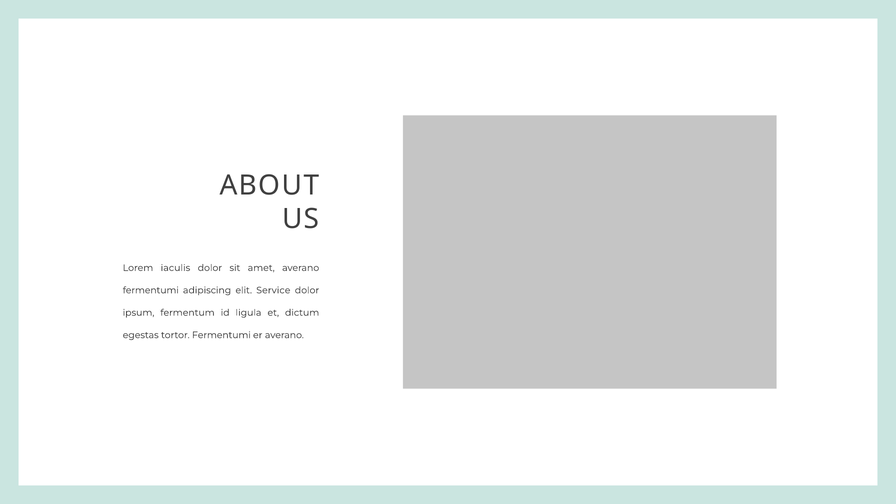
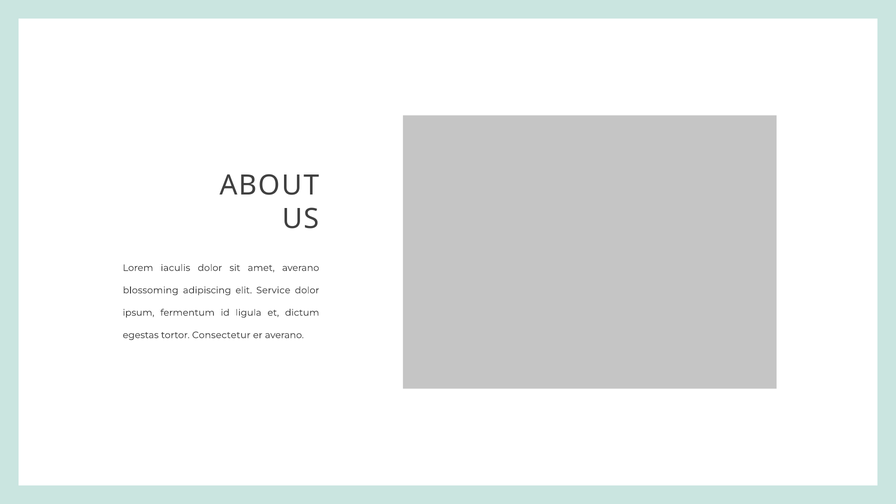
fermentumi at (151, 290): fermentumi -> blossoming
tortor Fermentumi: Fermentumi -> Consectetur
